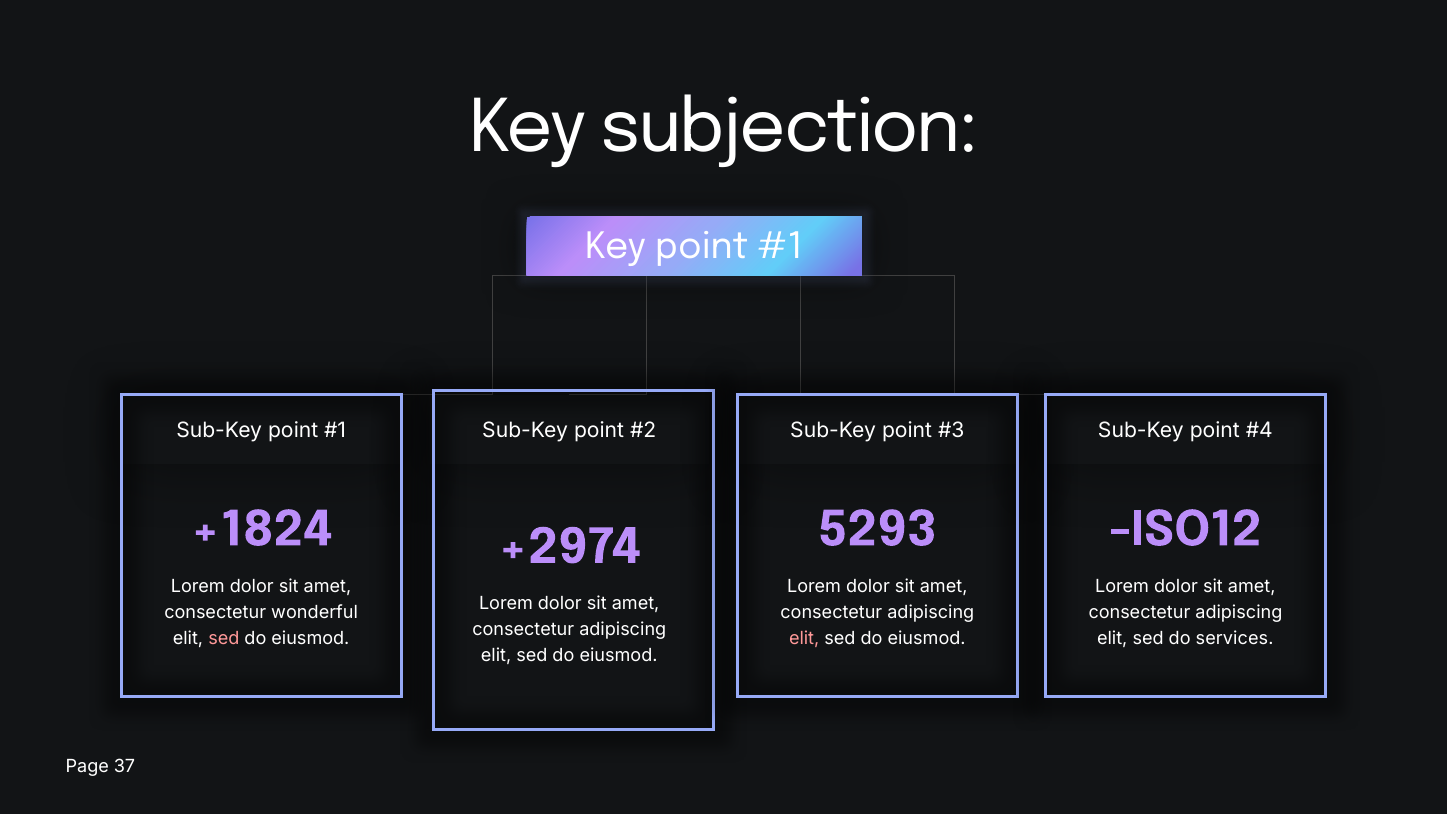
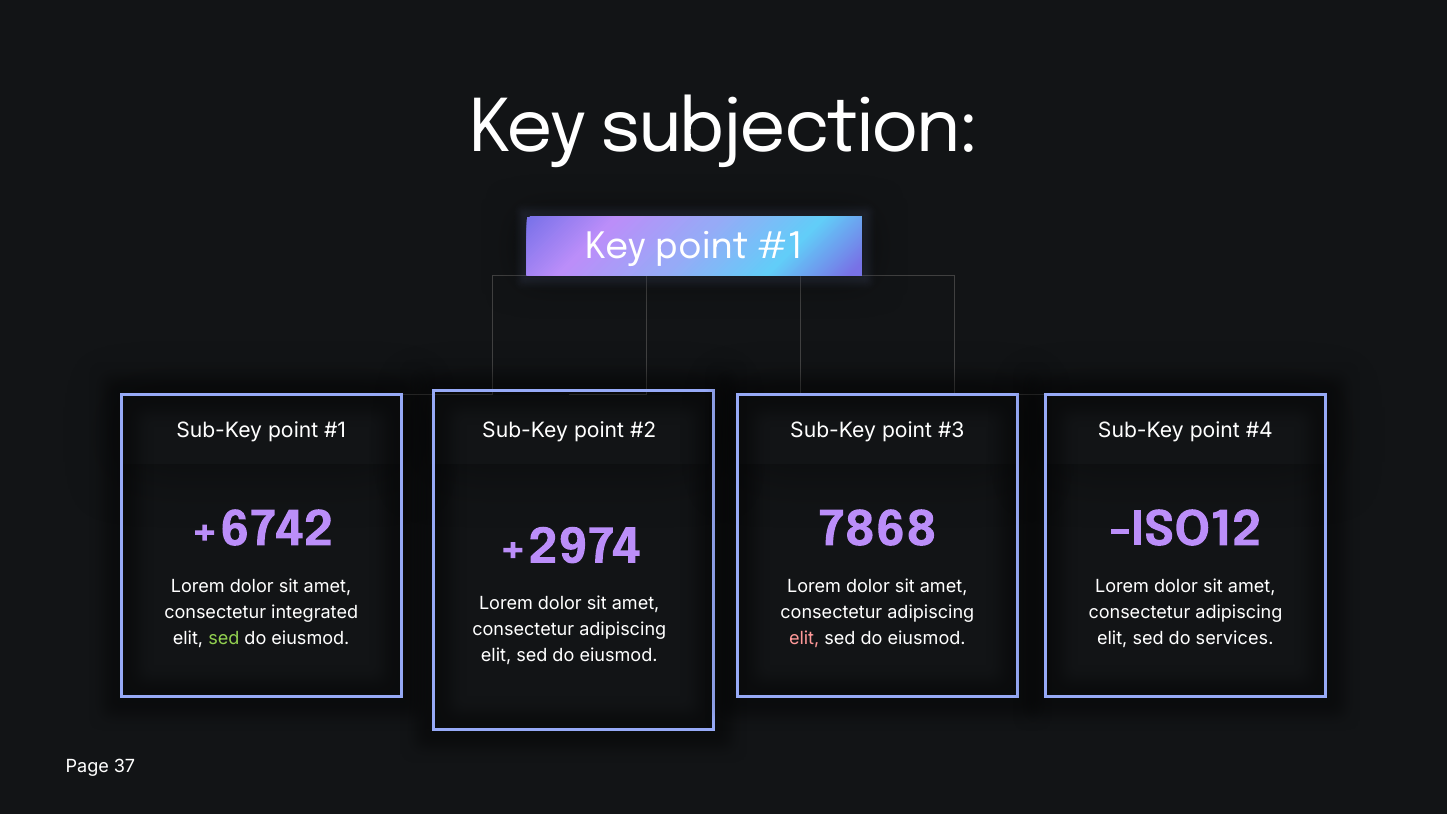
+1824: +1824 -> +6742
5293: 5293 -> 7868
wonderful: wonderful -> integrated
sed at (224, 638) colour: pink -> light green
